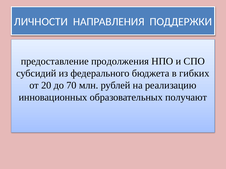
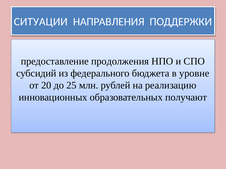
ЛИЧНОСТИ: ЛИЧНОСТИ -> СИТУАЦИИ
гибких: гибких -> уровне
70: 70 -> 25
